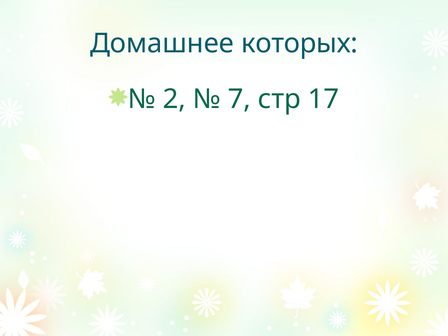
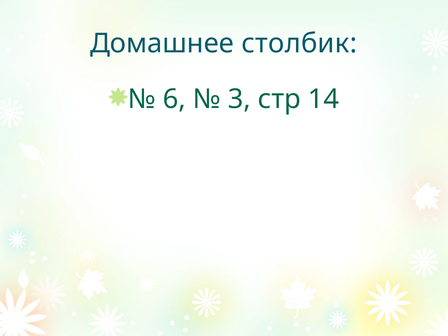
которых: которых -> столбик
2: 2 -> 6
7: 7 -> 3
17: 17 -> 14
